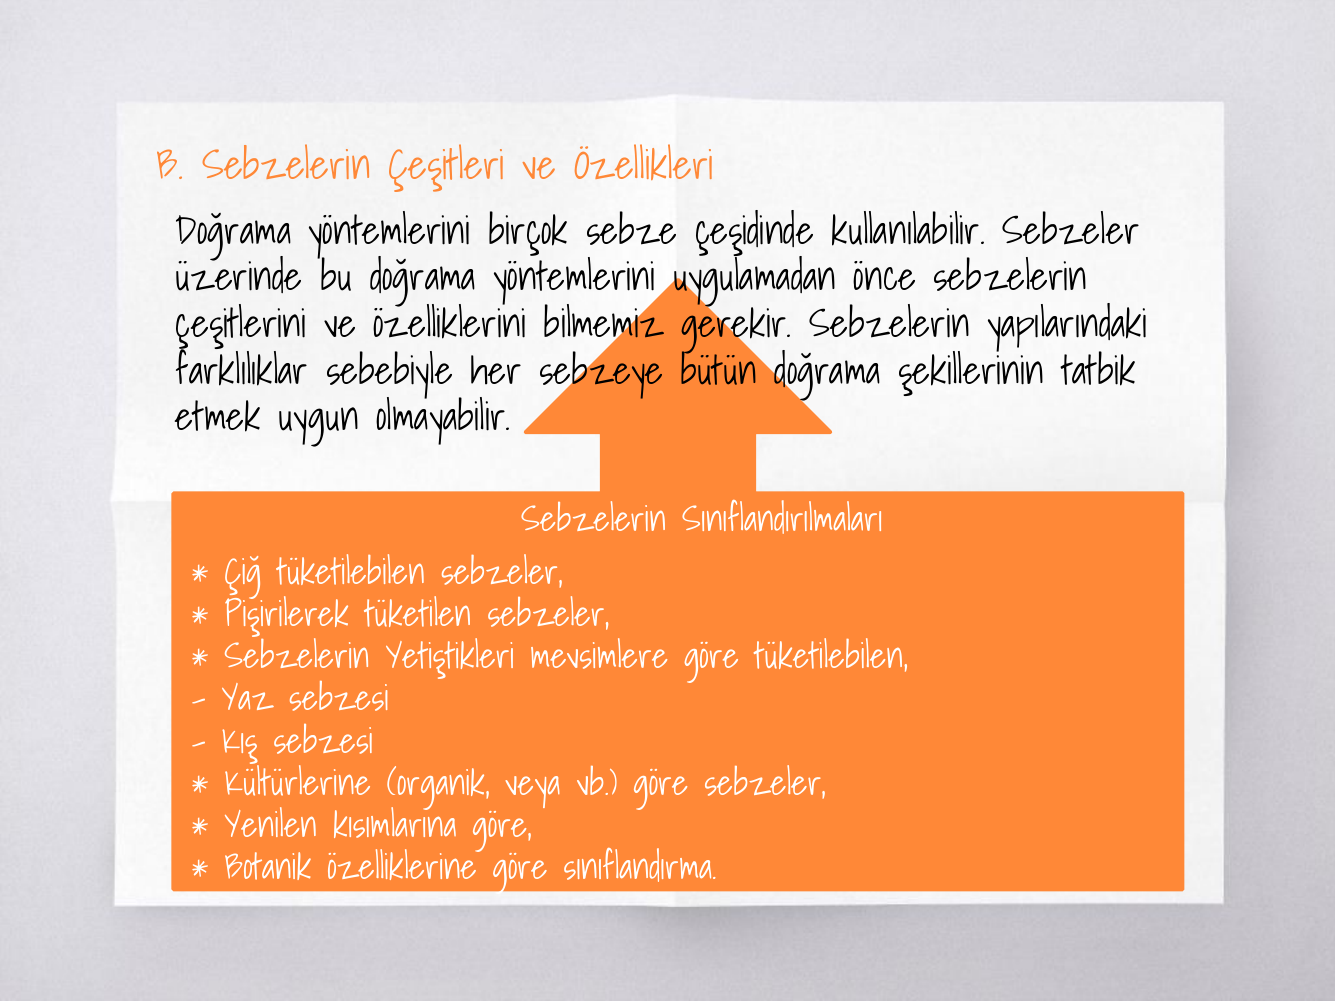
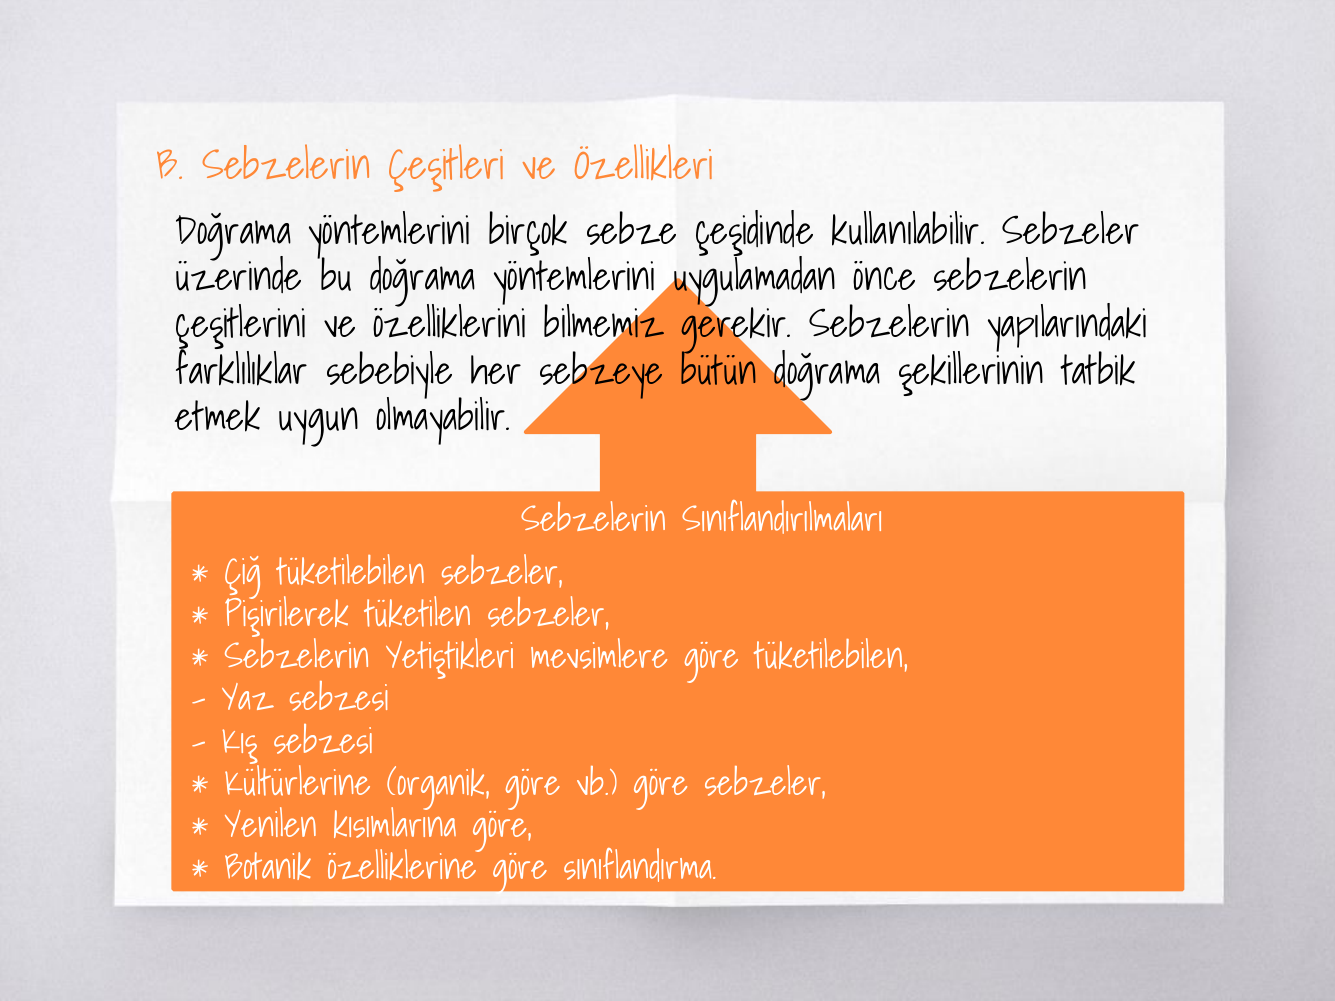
organik veya: veya -> göre
